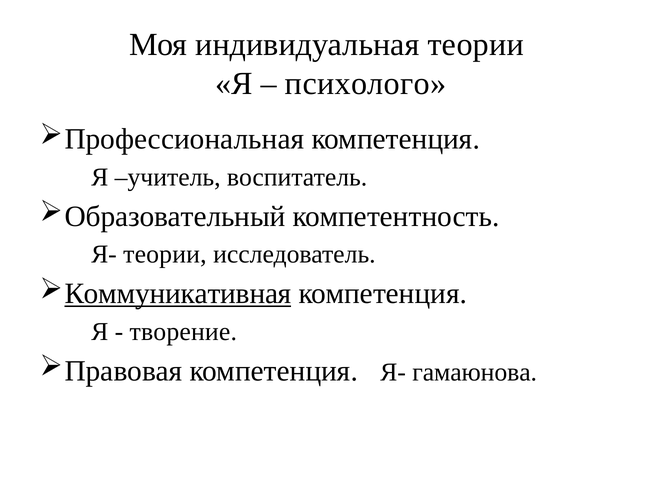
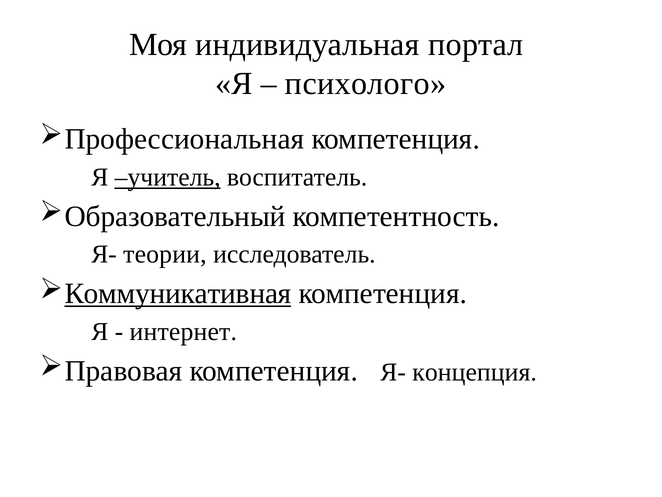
индивидуальная теории: теории -> портал
учитель underline: none -> present
творение: творение -> интернет
гамаюнова: гамаюнова -> концепция
